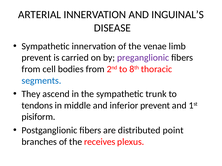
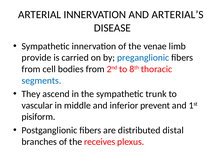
INGUINAL’S: INGUINAL’S -> ARTERIAL’S
prevent at (37, 58): prevent -> provide
preganglionic colour: purple -> blue
tendons: tendons -> vascular
point: point -> distal
